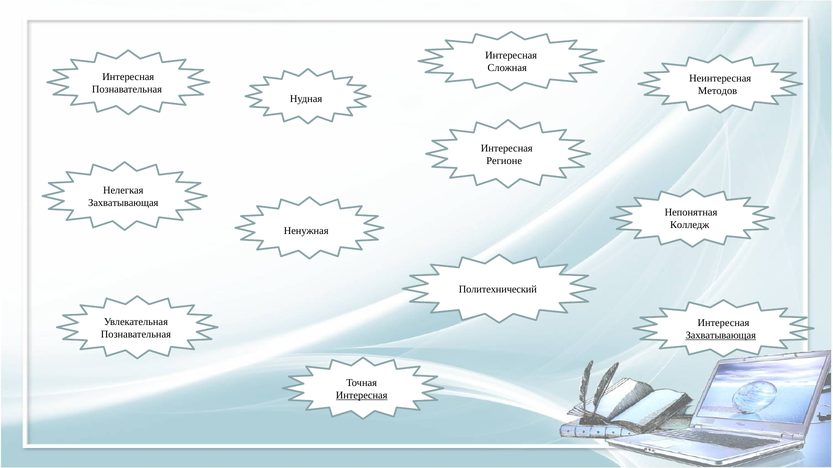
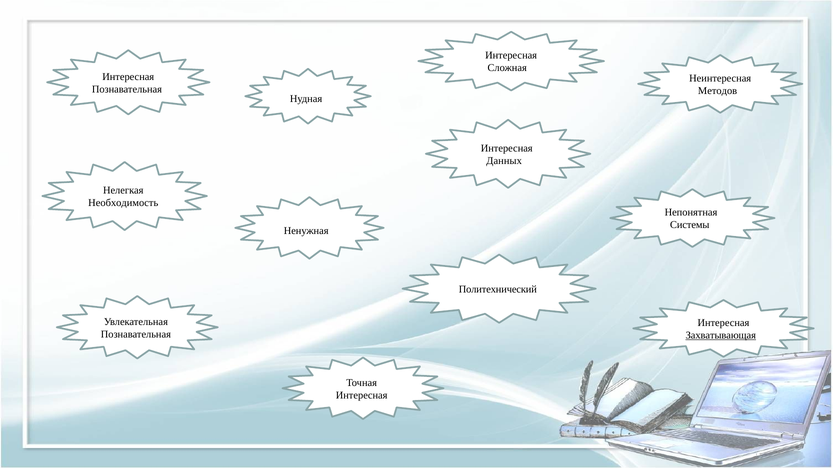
Регионе: Регионе -> Данных
Захватывающая at (123, 203): Захватывающая -> Необходимость
Колледж: Колледж -> Системы
Интересная at (362, 396) underline: present -> none
